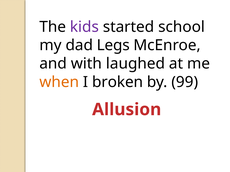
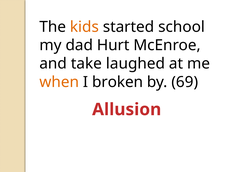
kids colour: purple -> orange
Legs: Legs -> Hurt
with: with -> take
99: 99 -> 69
